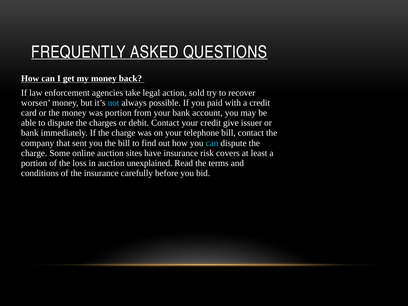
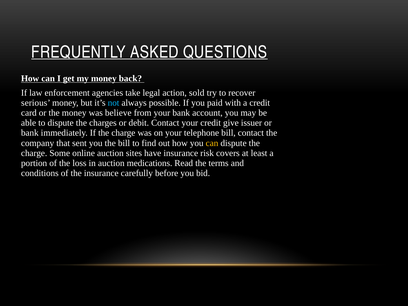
worsen: worsen -> serious
was portion: portion -> believe
can at (212, 143) colour: light blue -> yellow
unexplained: unexplained -> medications
